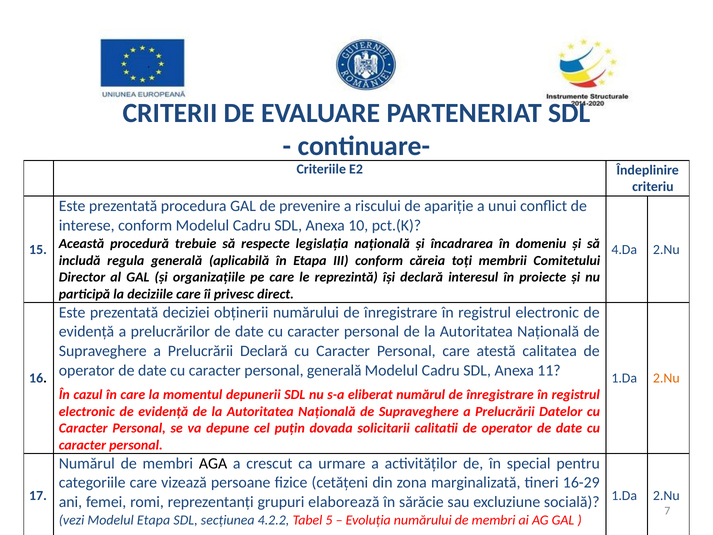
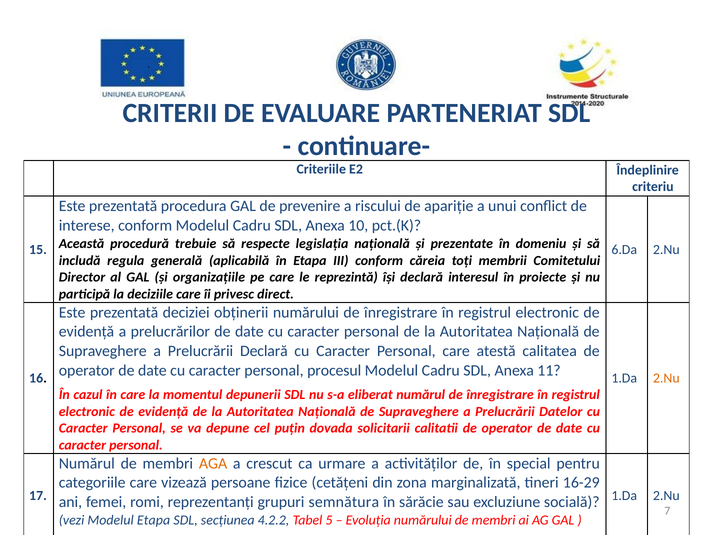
încadrarea: încadrarea -> prezentate
4.Da: 4.Da -> 6.Da
personal generală: generală -> procesul
AGA colour: black -> orange
elaborează: elaborează -> semnătura
